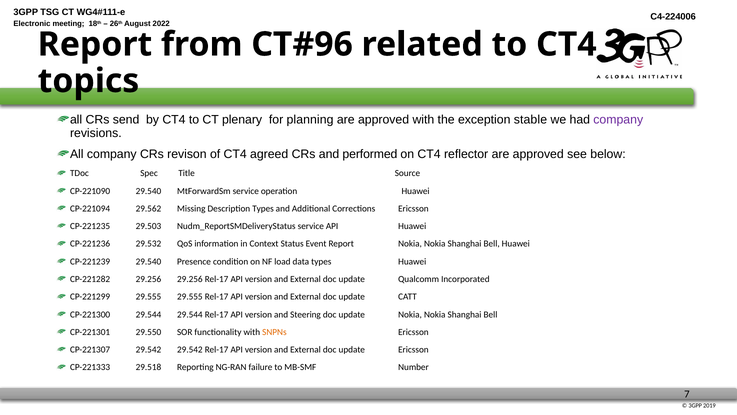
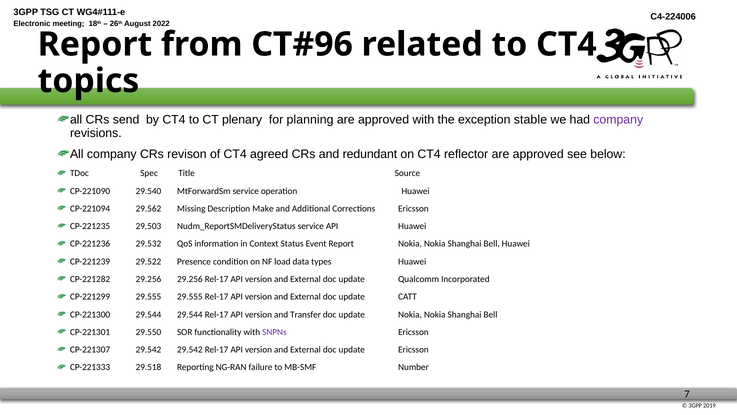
performed: performed -> redundant
Description Types: Types -> Make
CP-221239 29.540: 29.540 -> 29.522
Steering: Steering -> Transfer
SNPNs colour: orange -> purple
